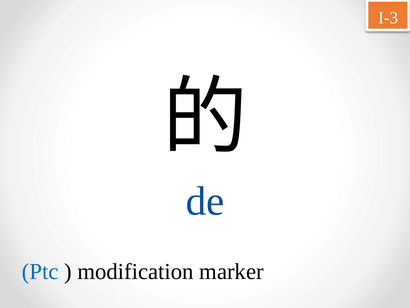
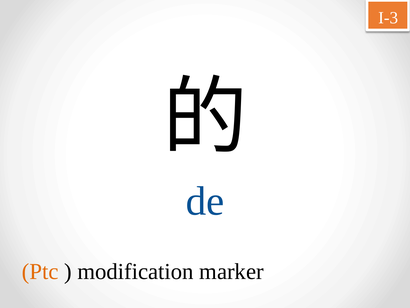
Ptc colour: blue -> orange
